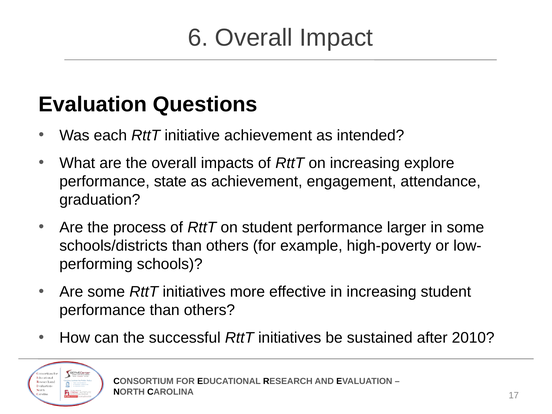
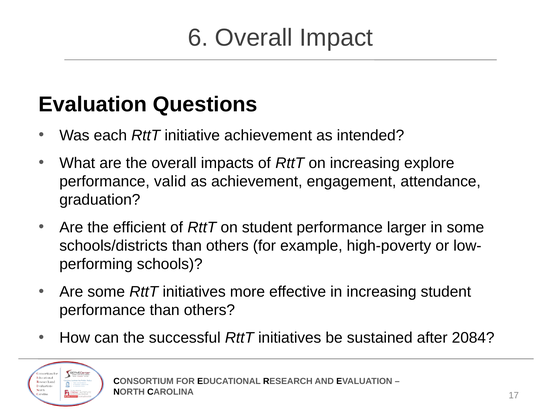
state: state -> valid
process: process -> efficient
2010: 2010 -> 2084
